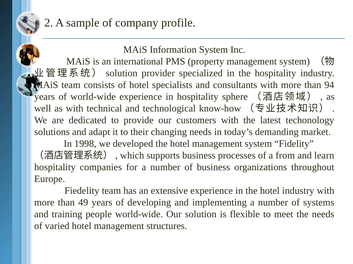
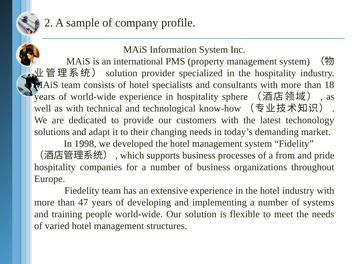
94: 94 -> 18
learn: learn -> pride
49: 49 -> 47
